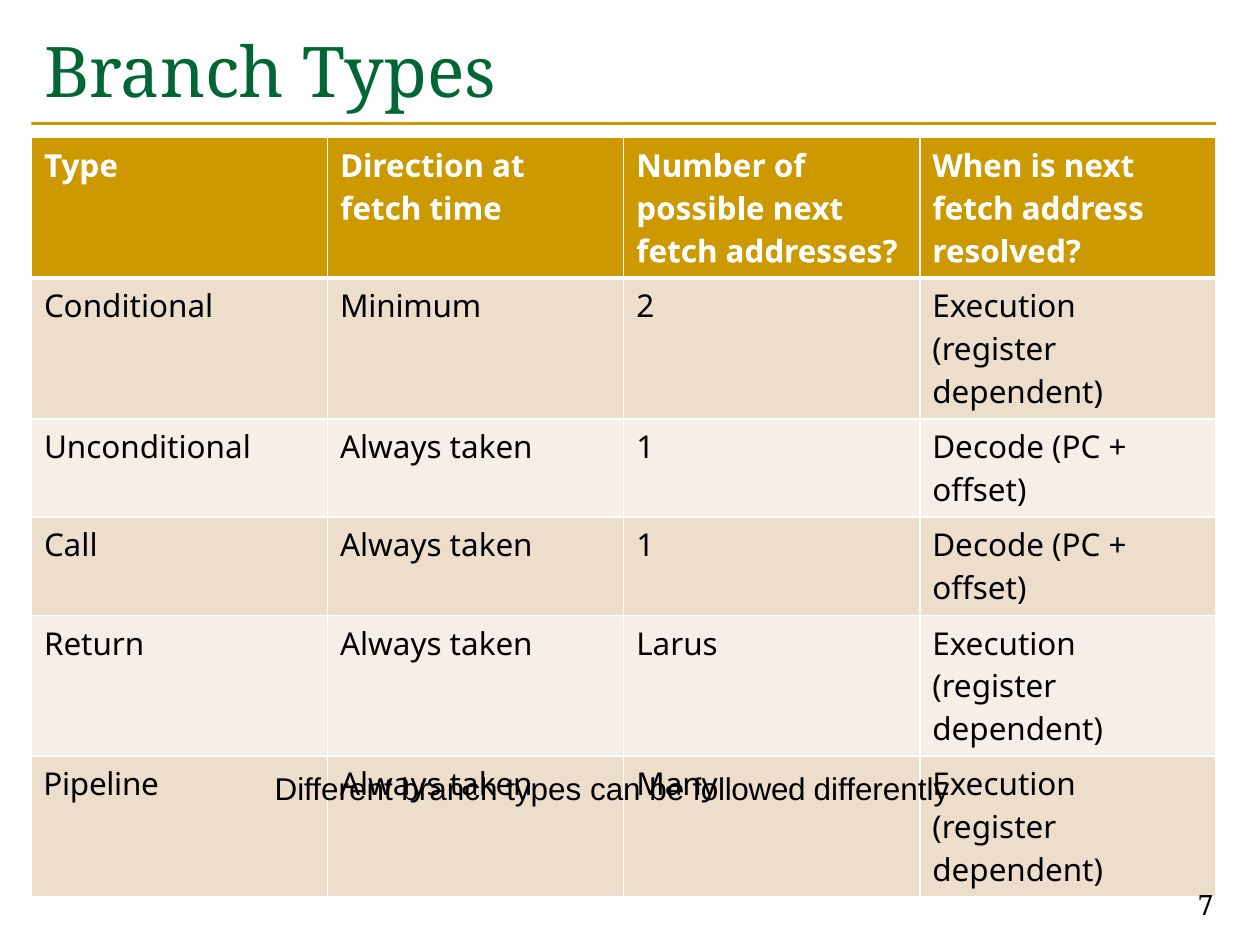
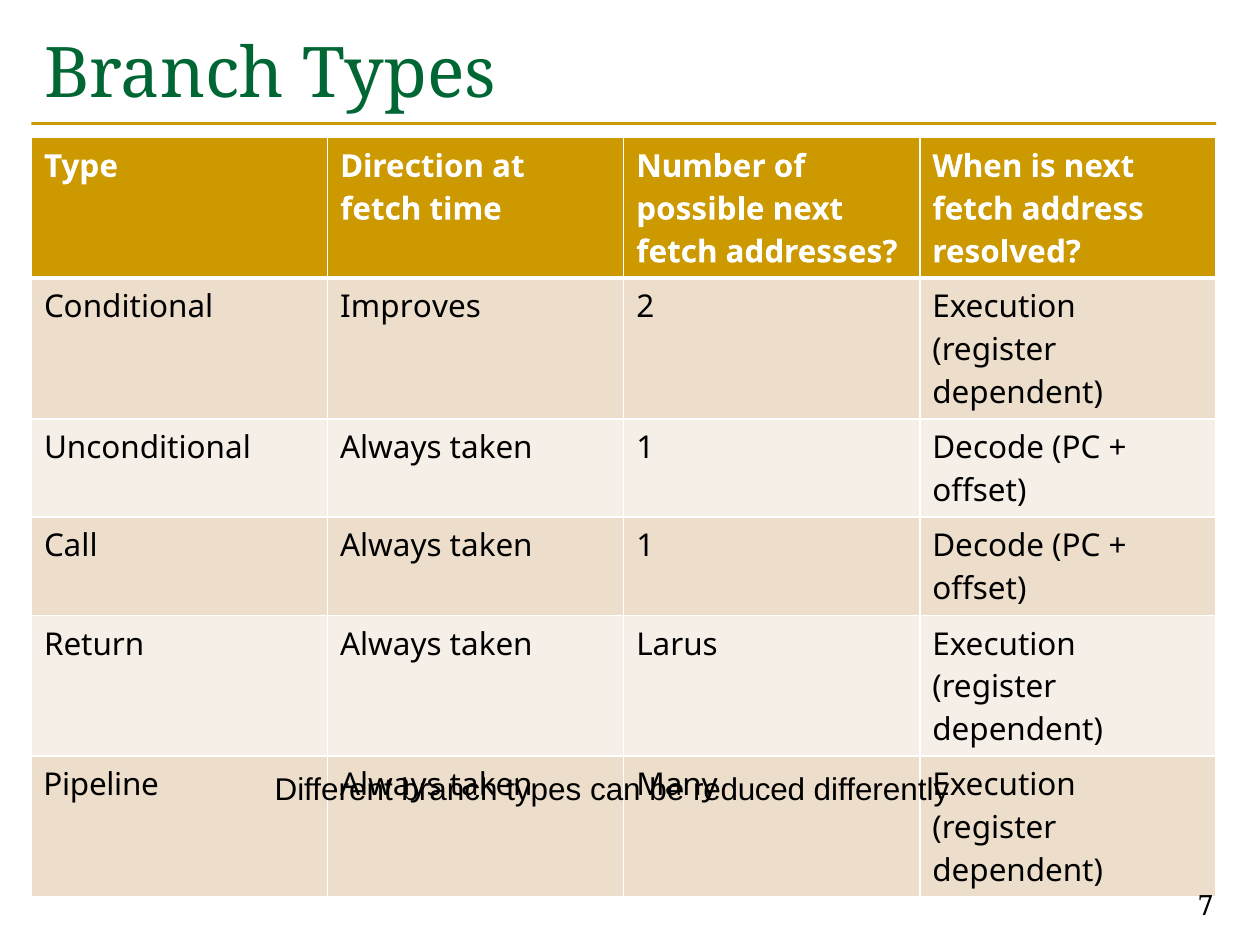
Minimum: Minimum -> Improves
followed: followed -> reduced
